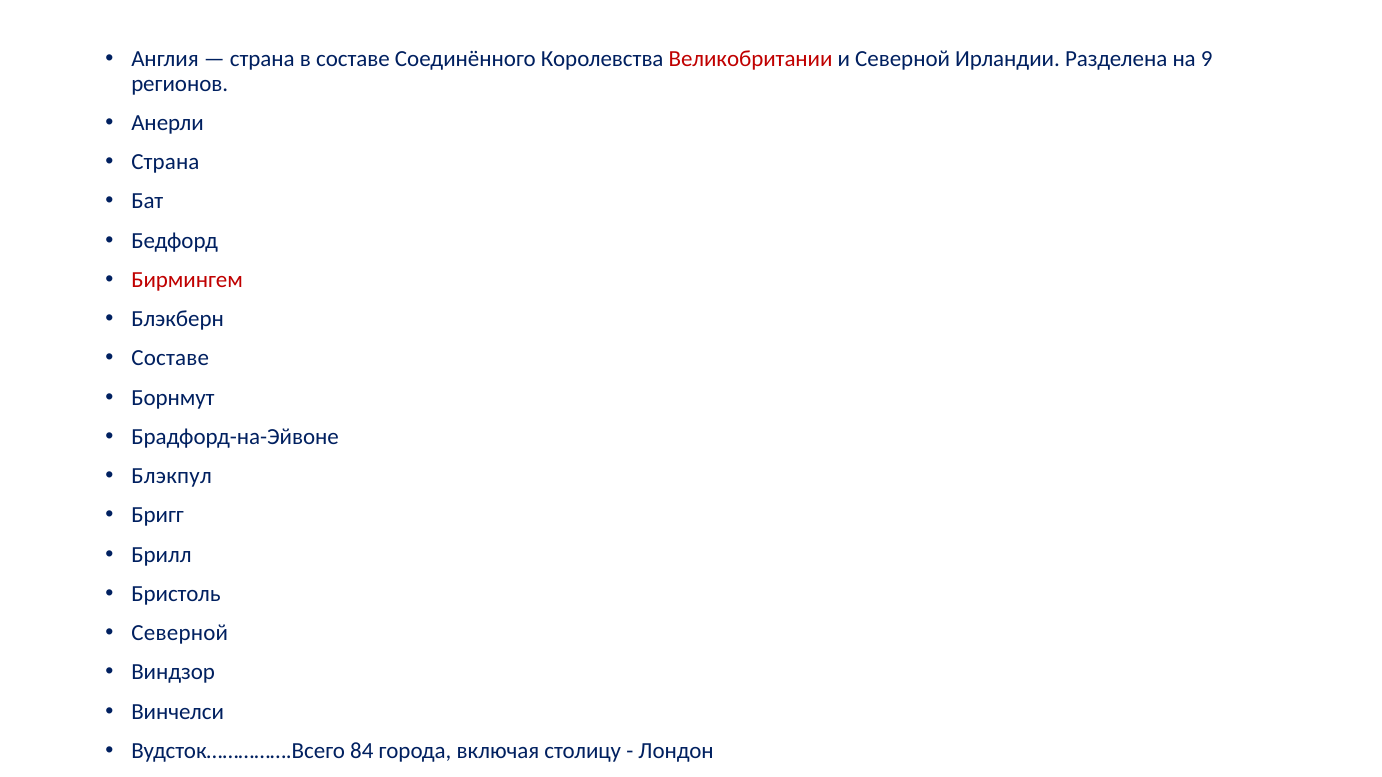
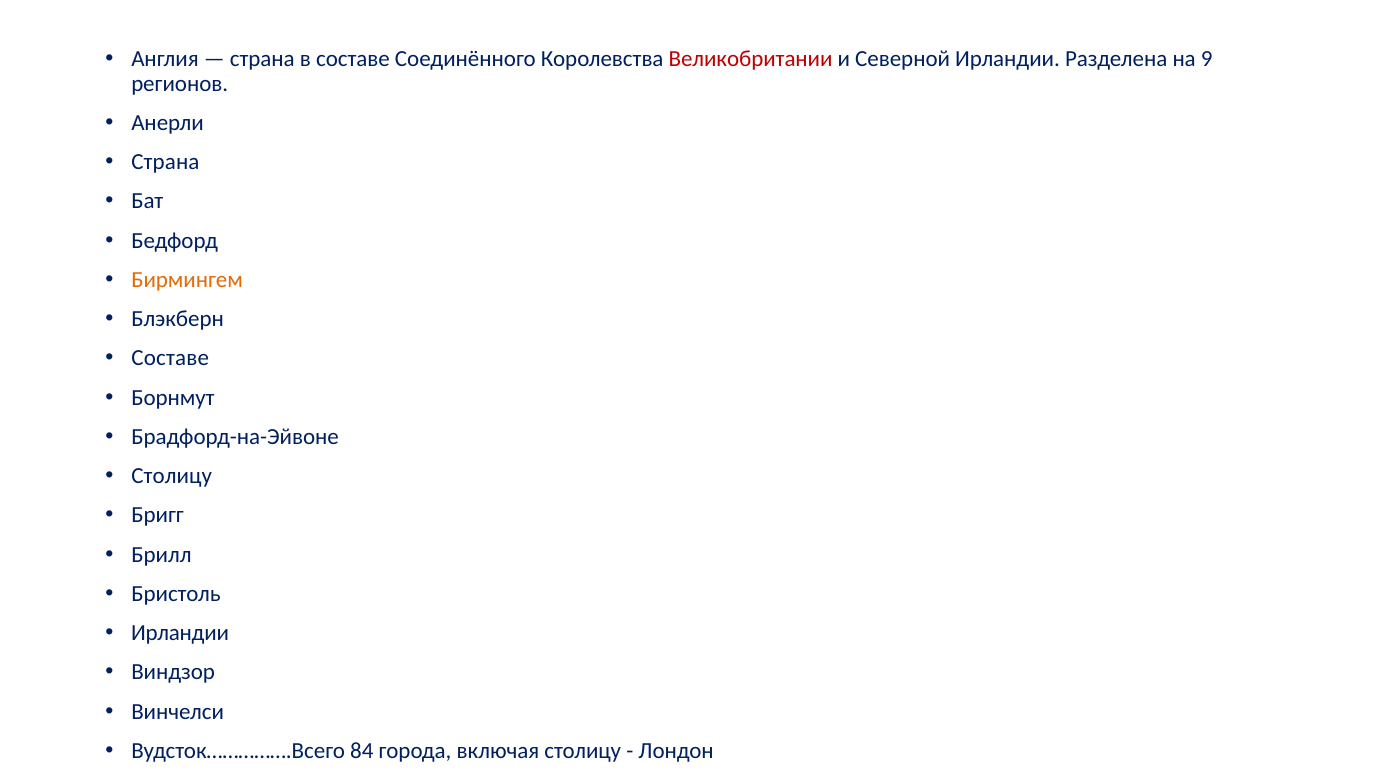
Бирмингем colour: red -> orange
Блэкпул at (172, 476): Блэкпул -> Столицу
Северной at (180, 633): Северной -> Ирландии
